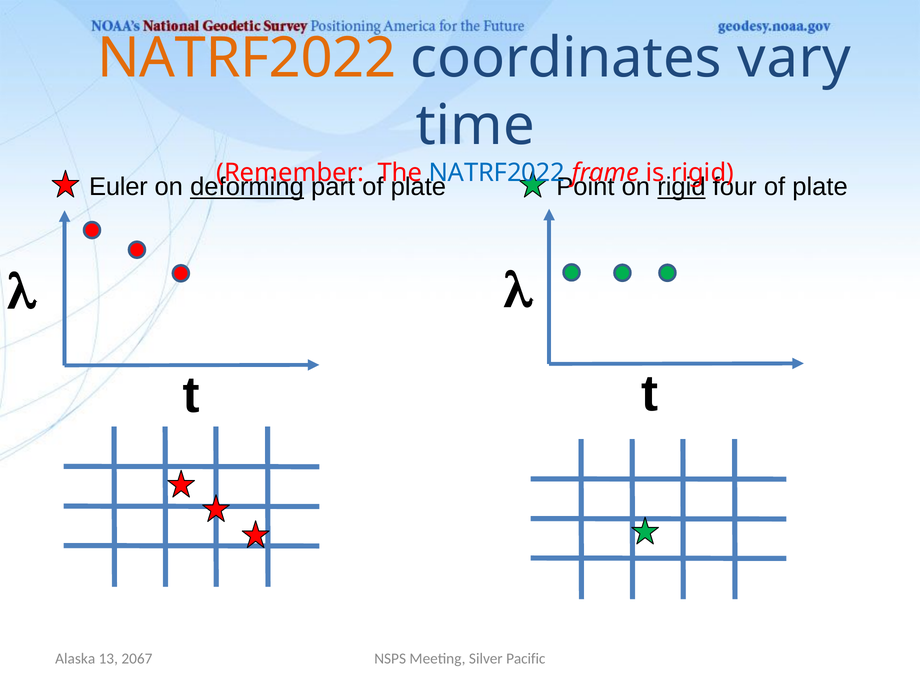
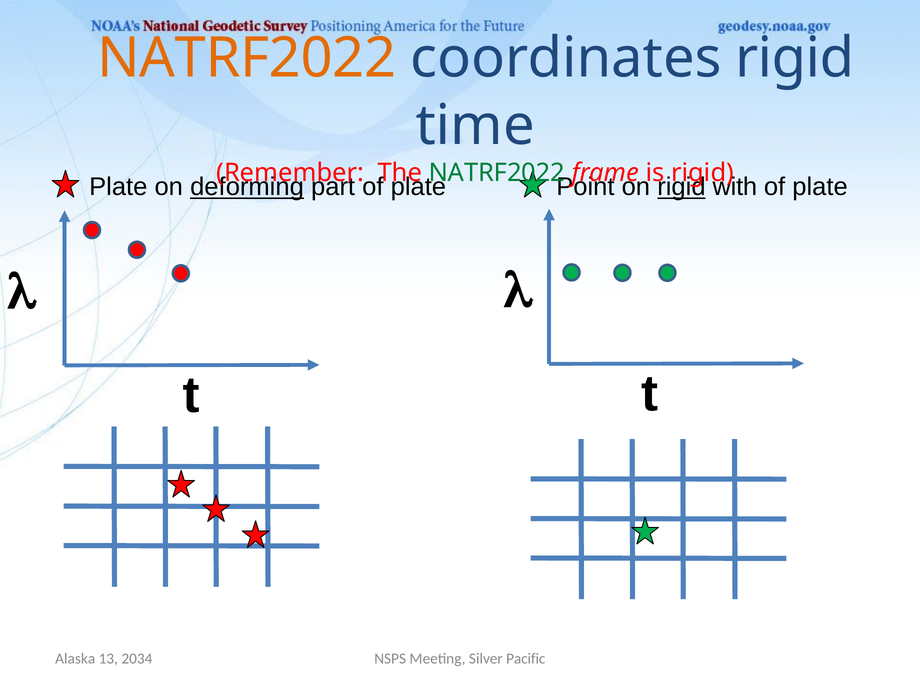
coordinates vary: vary -> rigid
NATRF2022 at (497, 173) colour: blue -> green
Euler at (118, 187): Euler -> Plate
four: four -> with
2067: 2067 -> 2034
